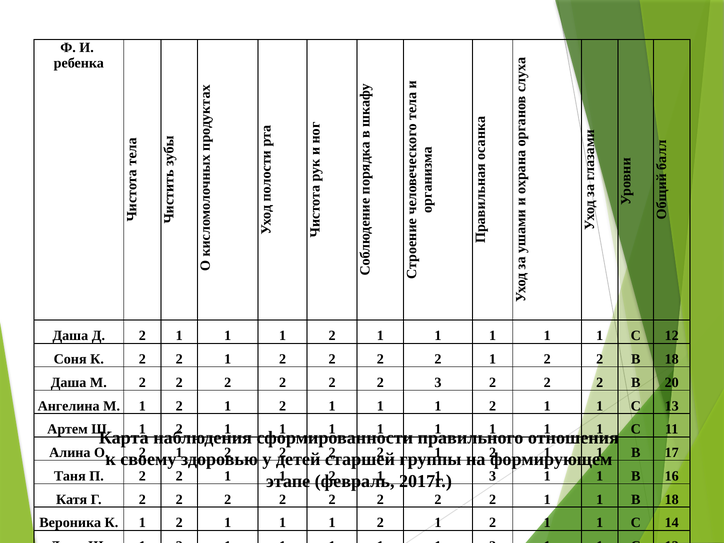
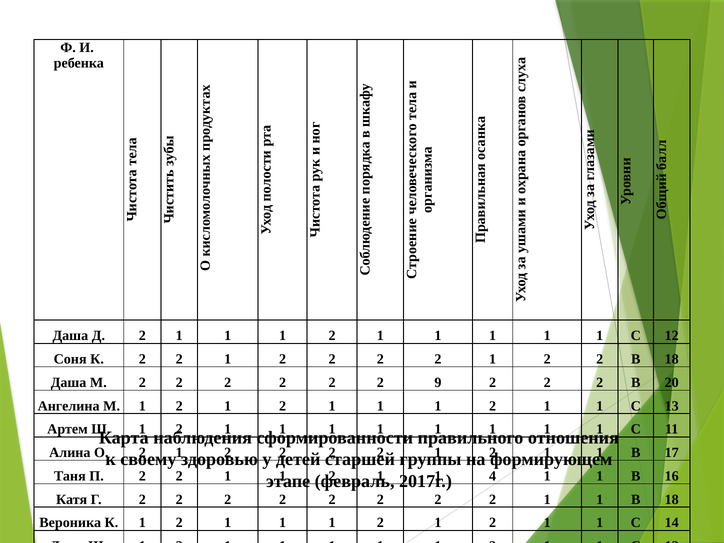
2 3: 3 -> 9
3 at (493, 476): 3 -> 4
